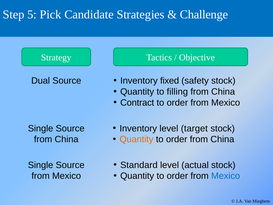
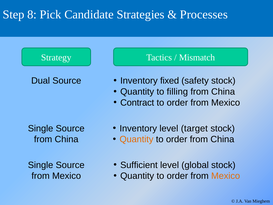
5: 5 -> 8
Challenge: Challenge -> Processes
Objective: Objective -> Mismatch
Standard: Standard -> Sufficient
actual: actual -> global
Mexico at (226, 176) colour: blue -> orange
